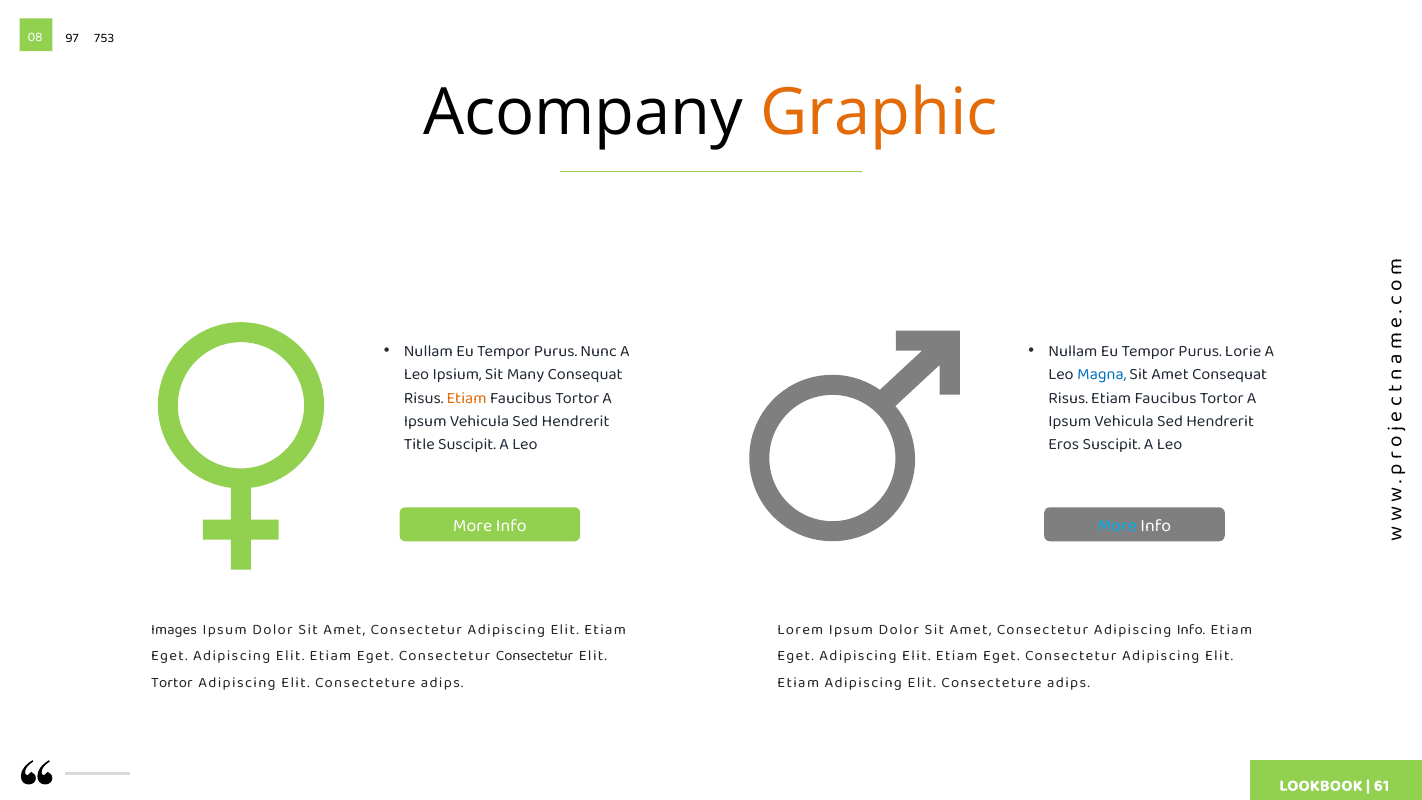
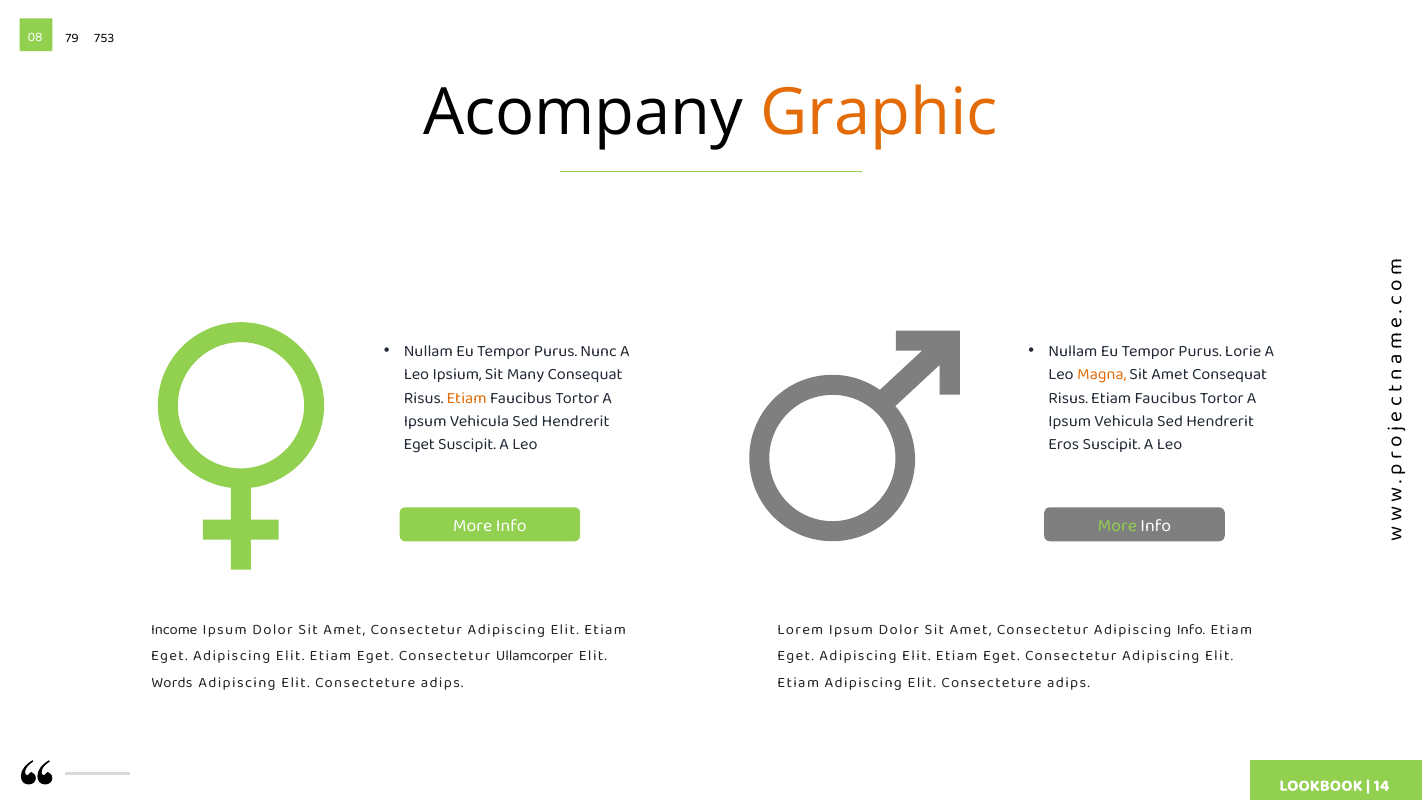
97: 97 -> 79
Magna colour: blue -> orange
Title at (419, 445): Title -> Eget
More at (1117, 525) colour: light blue -> light green
Images: Images -> Income
Consectetur Consectetur: Consectetur -> Ullamcorper
Tortor at (172, 683): Tortor -> Words
61: 61 -> 14
